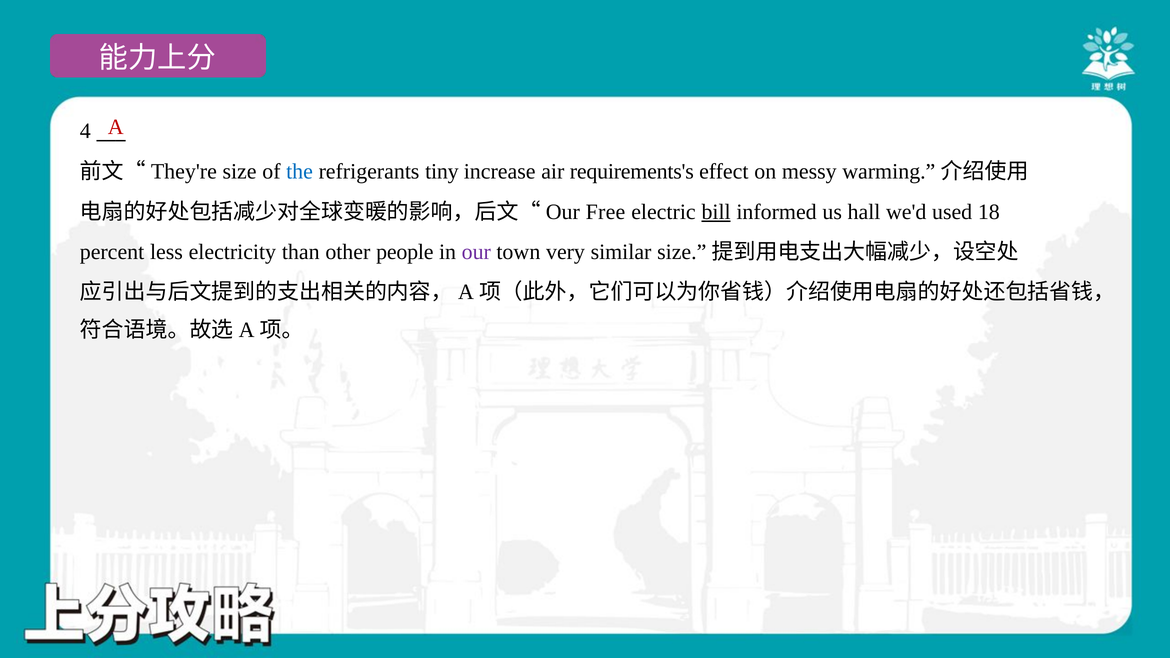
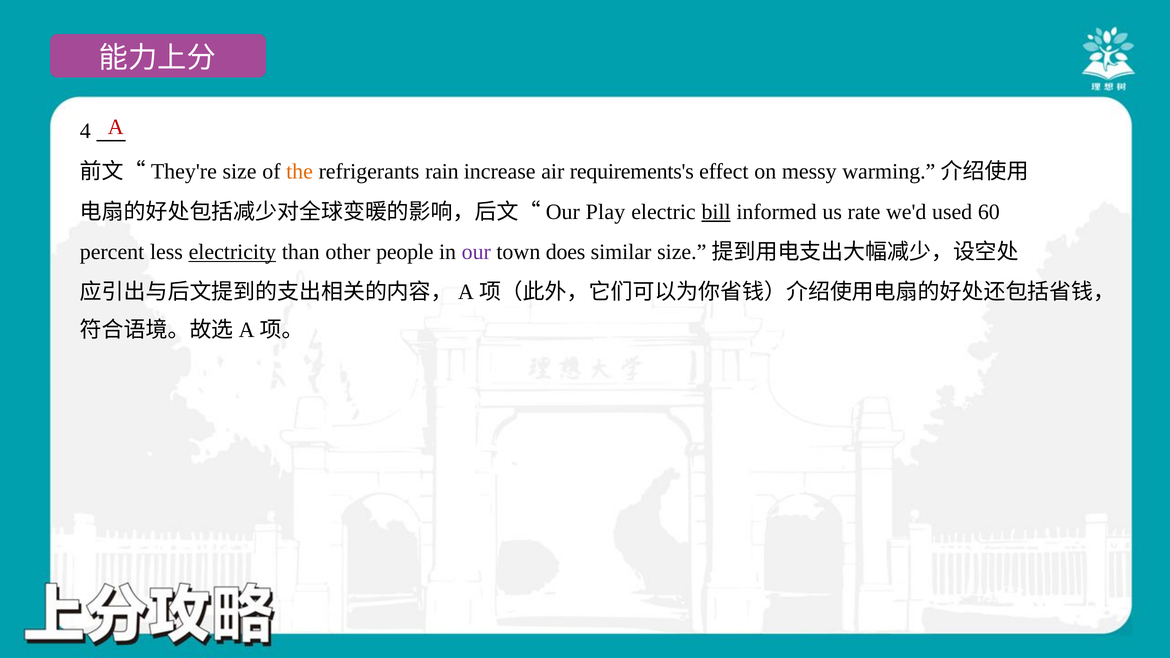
the colour: blue -> orange
tiny: tiny -> rain
Free: Free -> Play
hall: hall -> rate
18: 18 -> 60
electricity underline: none -> present
very: very -> does
